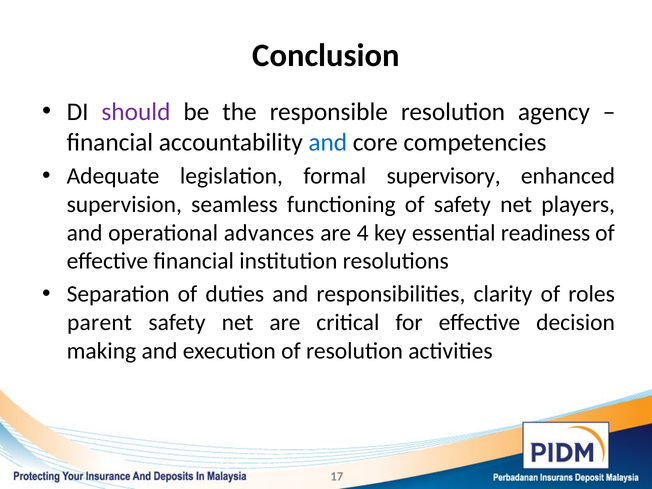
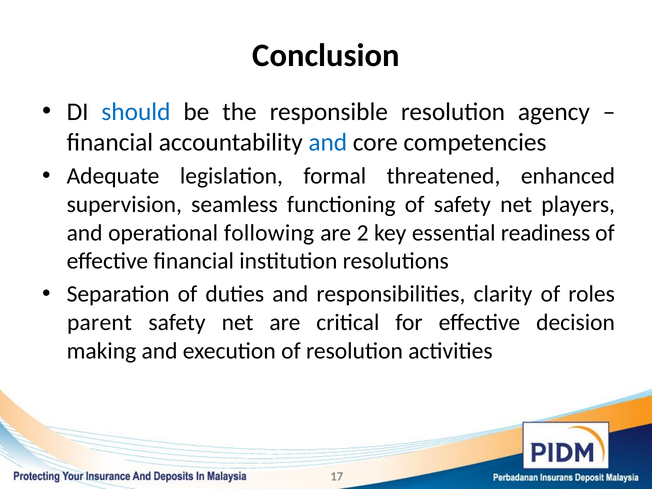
should colour: purple -> blue
supervisory: supervisory -> threatened
advances: advances -> following
4: 4 -> 2
